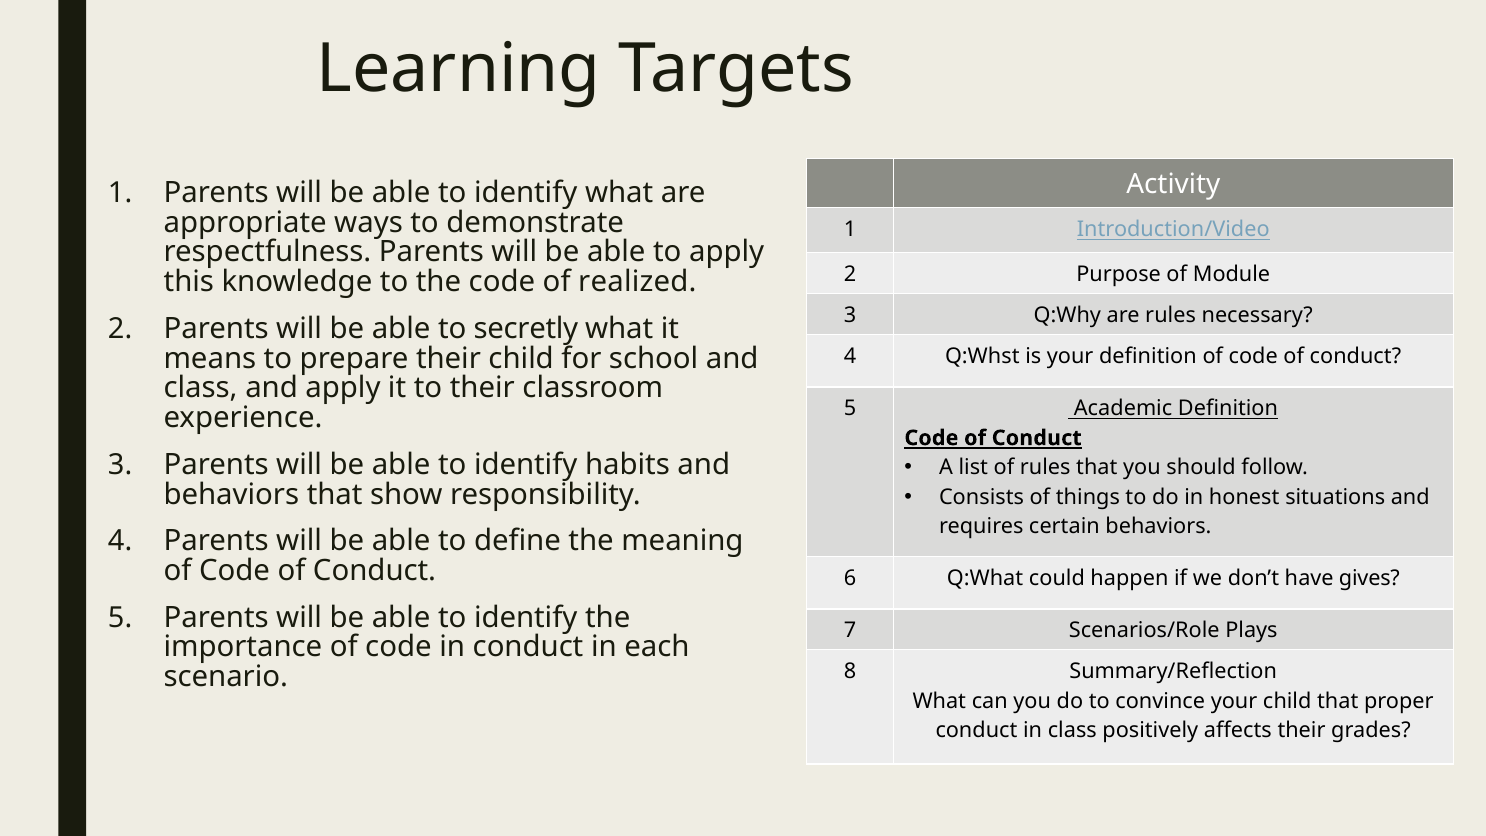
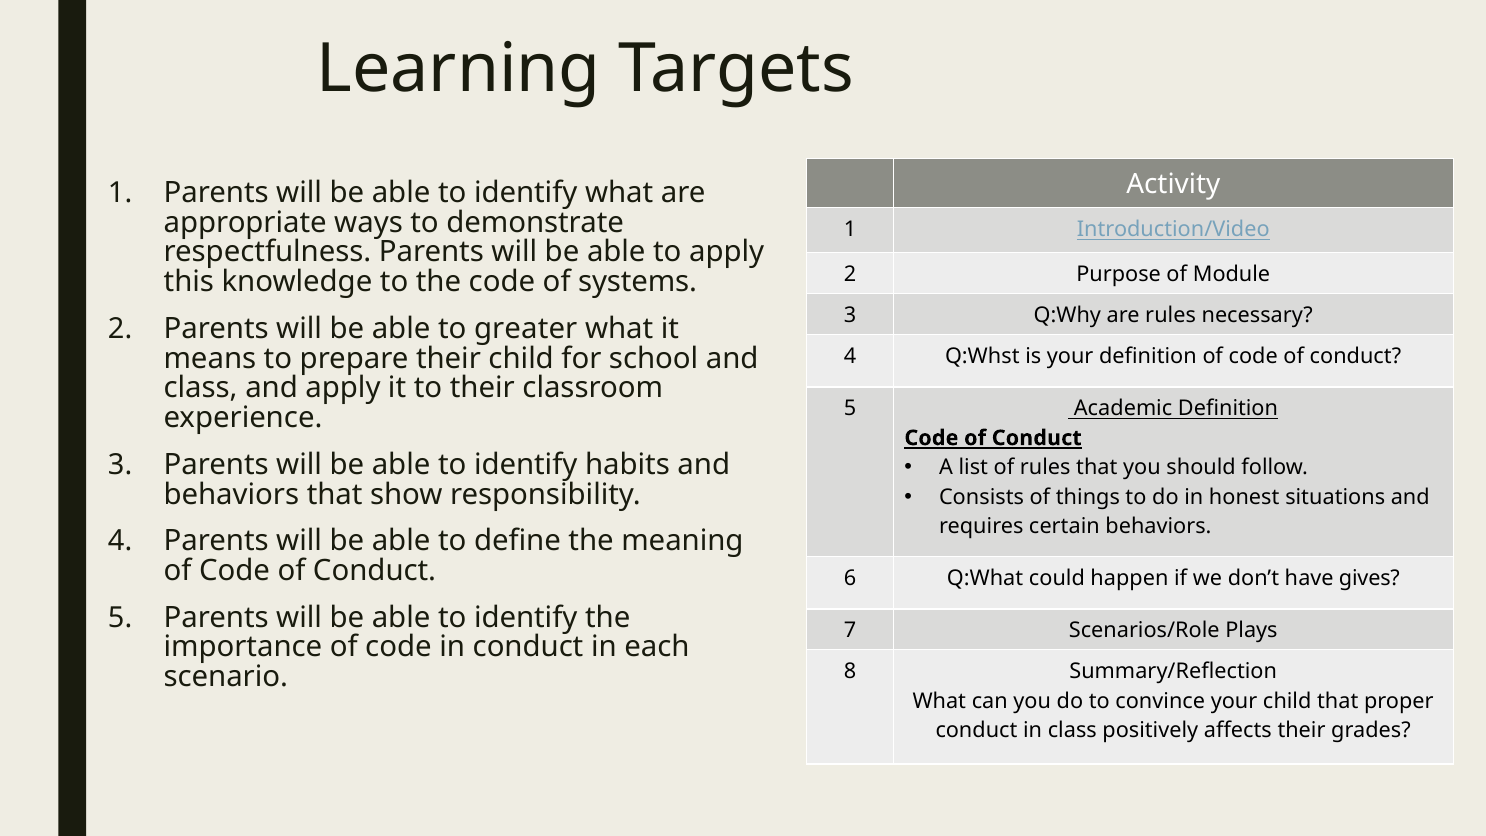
realized: realized -> systems
secretly: secretly -> greater
